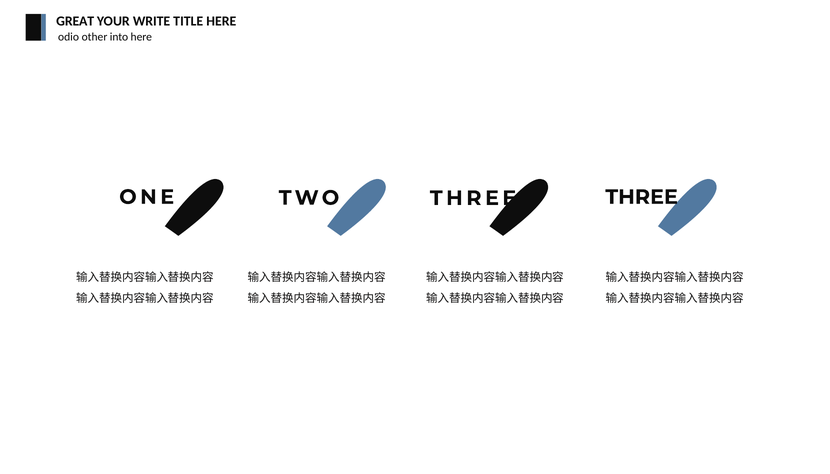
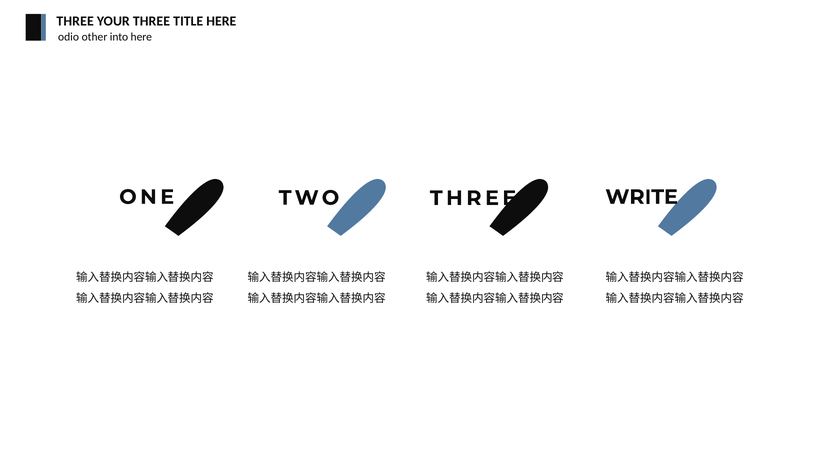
GREAT at (75, 21): GREAT -> THREE
YOUR WRITE: WRITE -> THREE
THREE THREE: THREE -> WRITE
